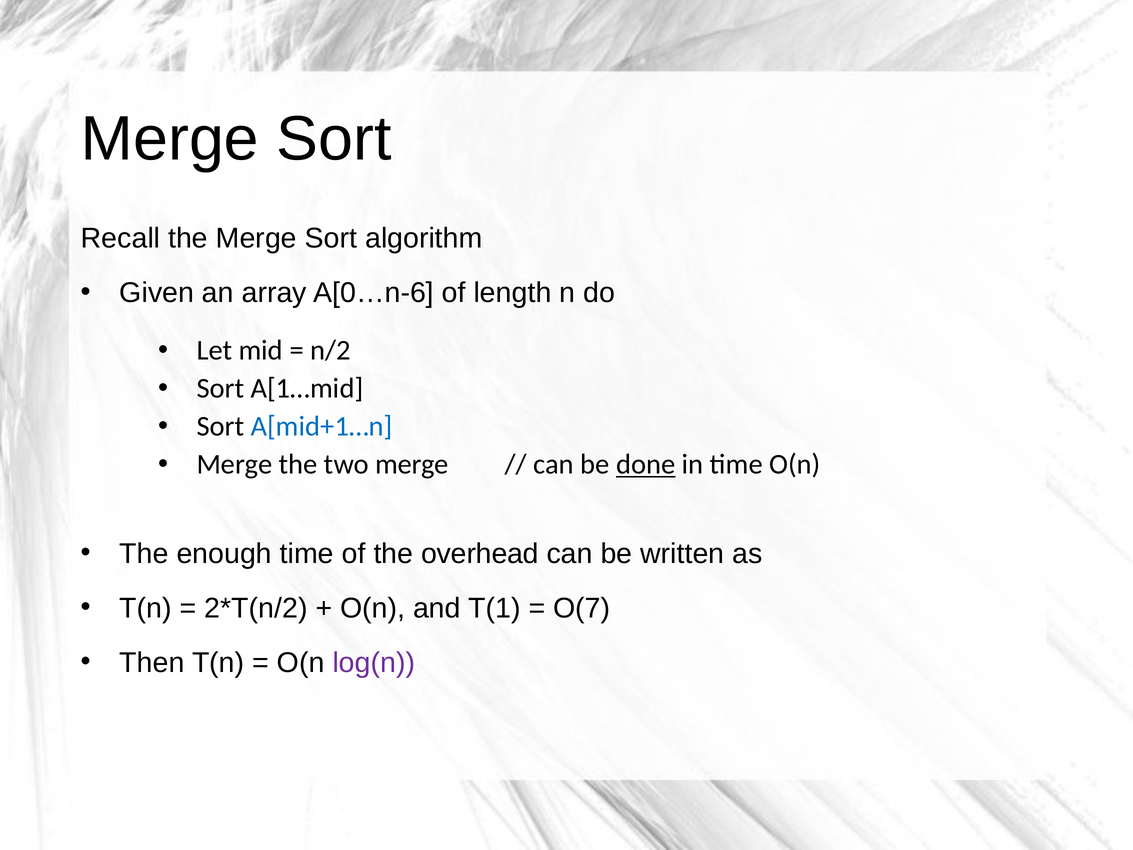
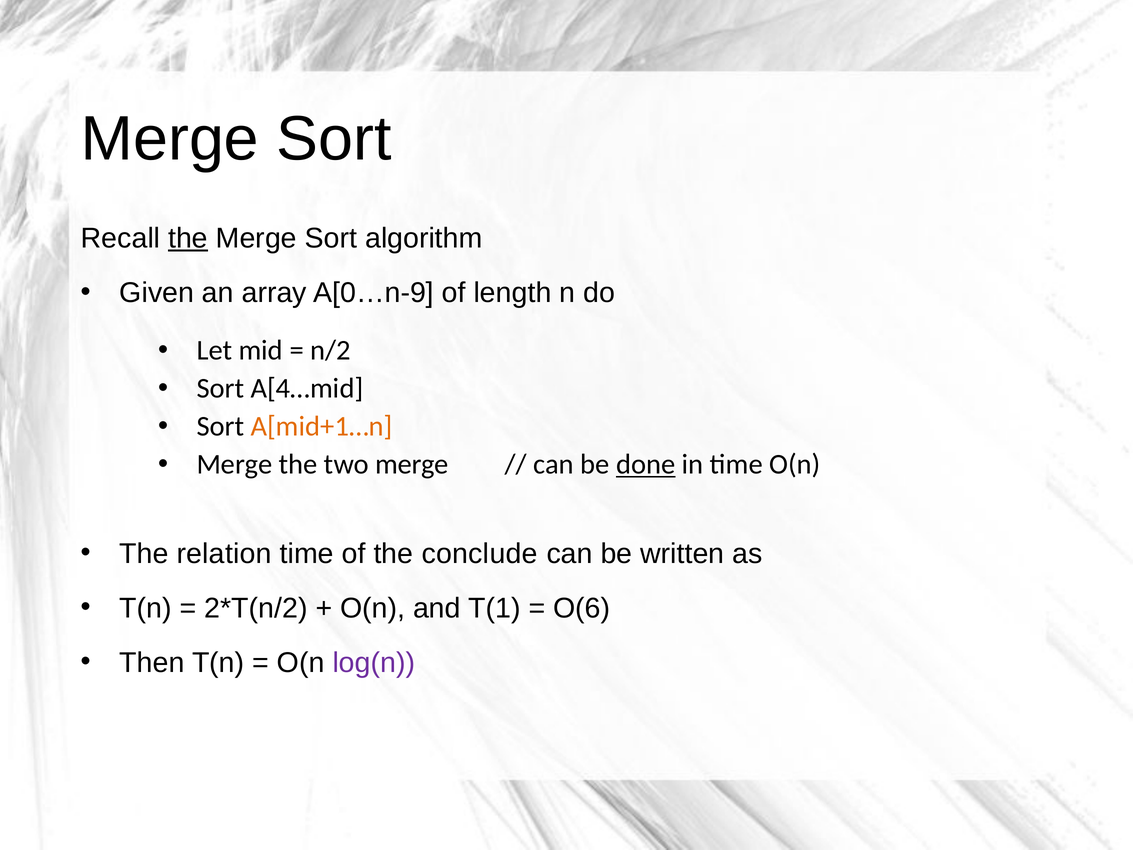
the at (188, 238) underline: none -> present
A[0…n-6: A[0…n-6 -> A[0…n-9
A[1…mid: A[1…mid -> A[4…mid
A[mid+1…n colour: blue -> orange
enough: enough -> relation
overhead: overhead -> conclude
O(7: O(7 -> O(6
